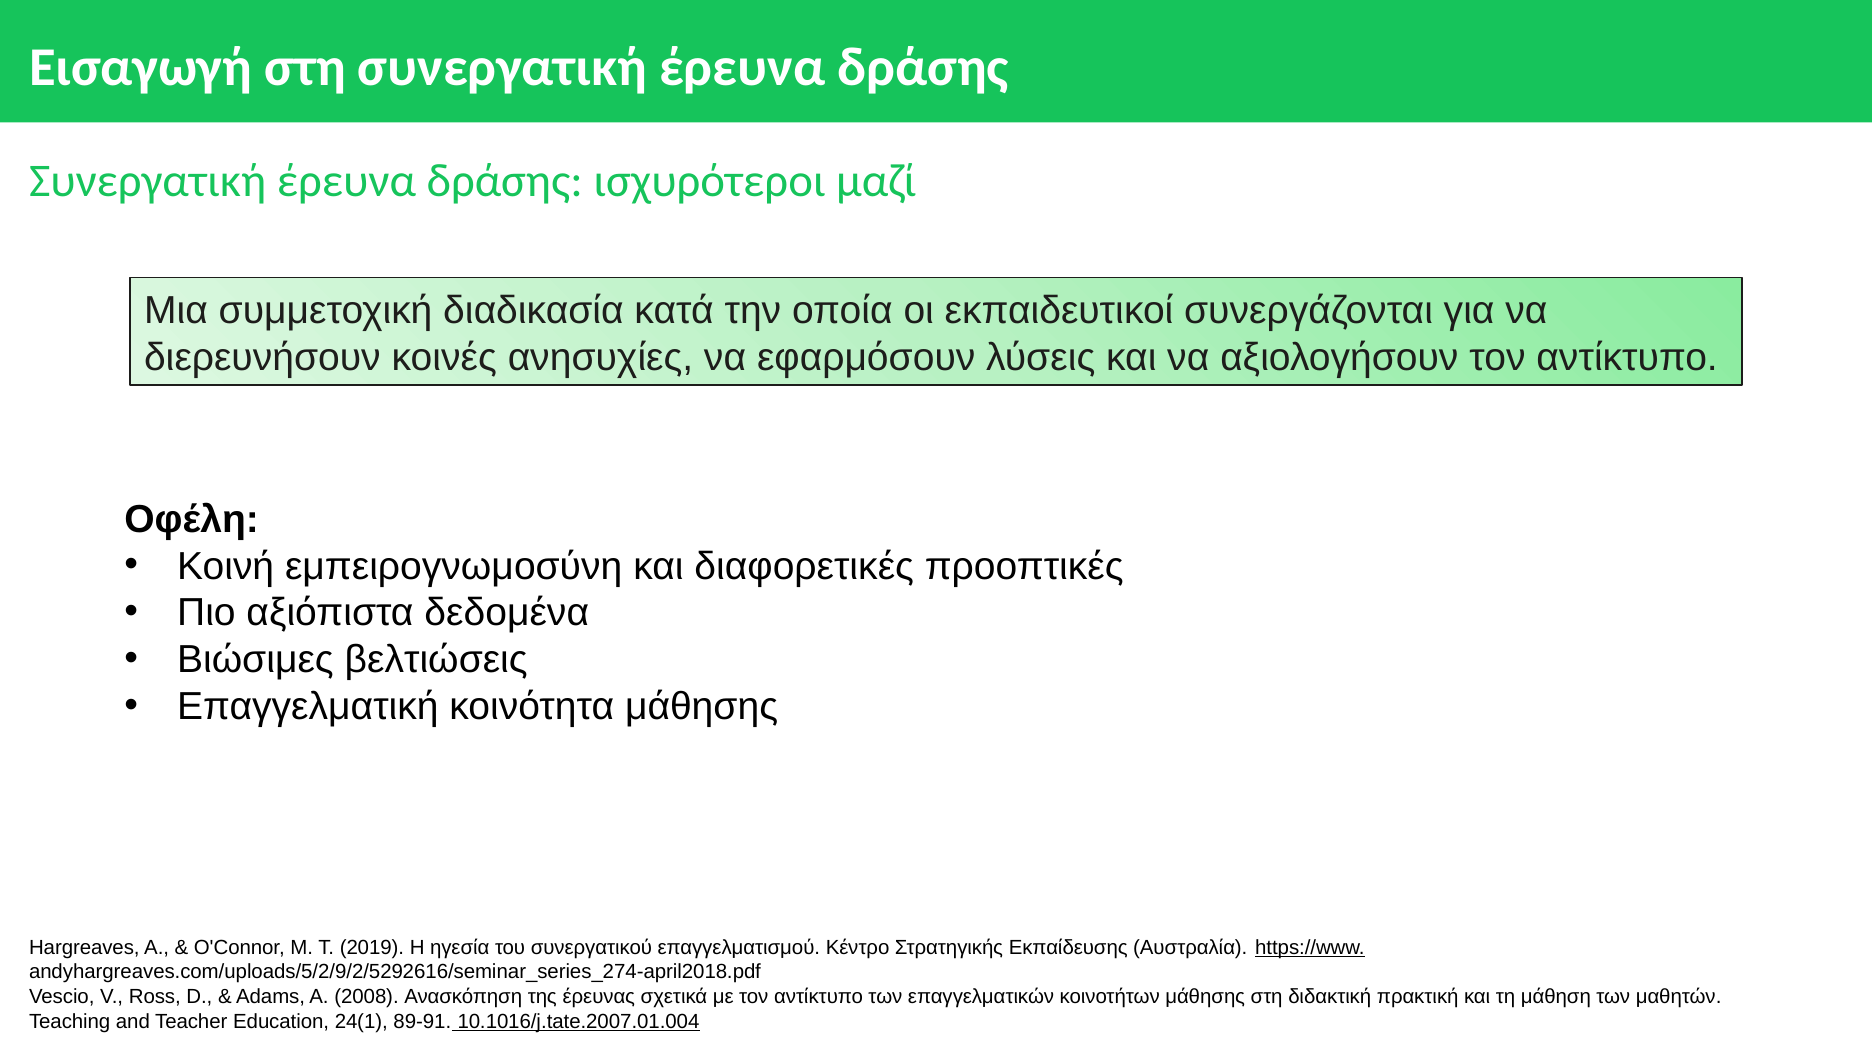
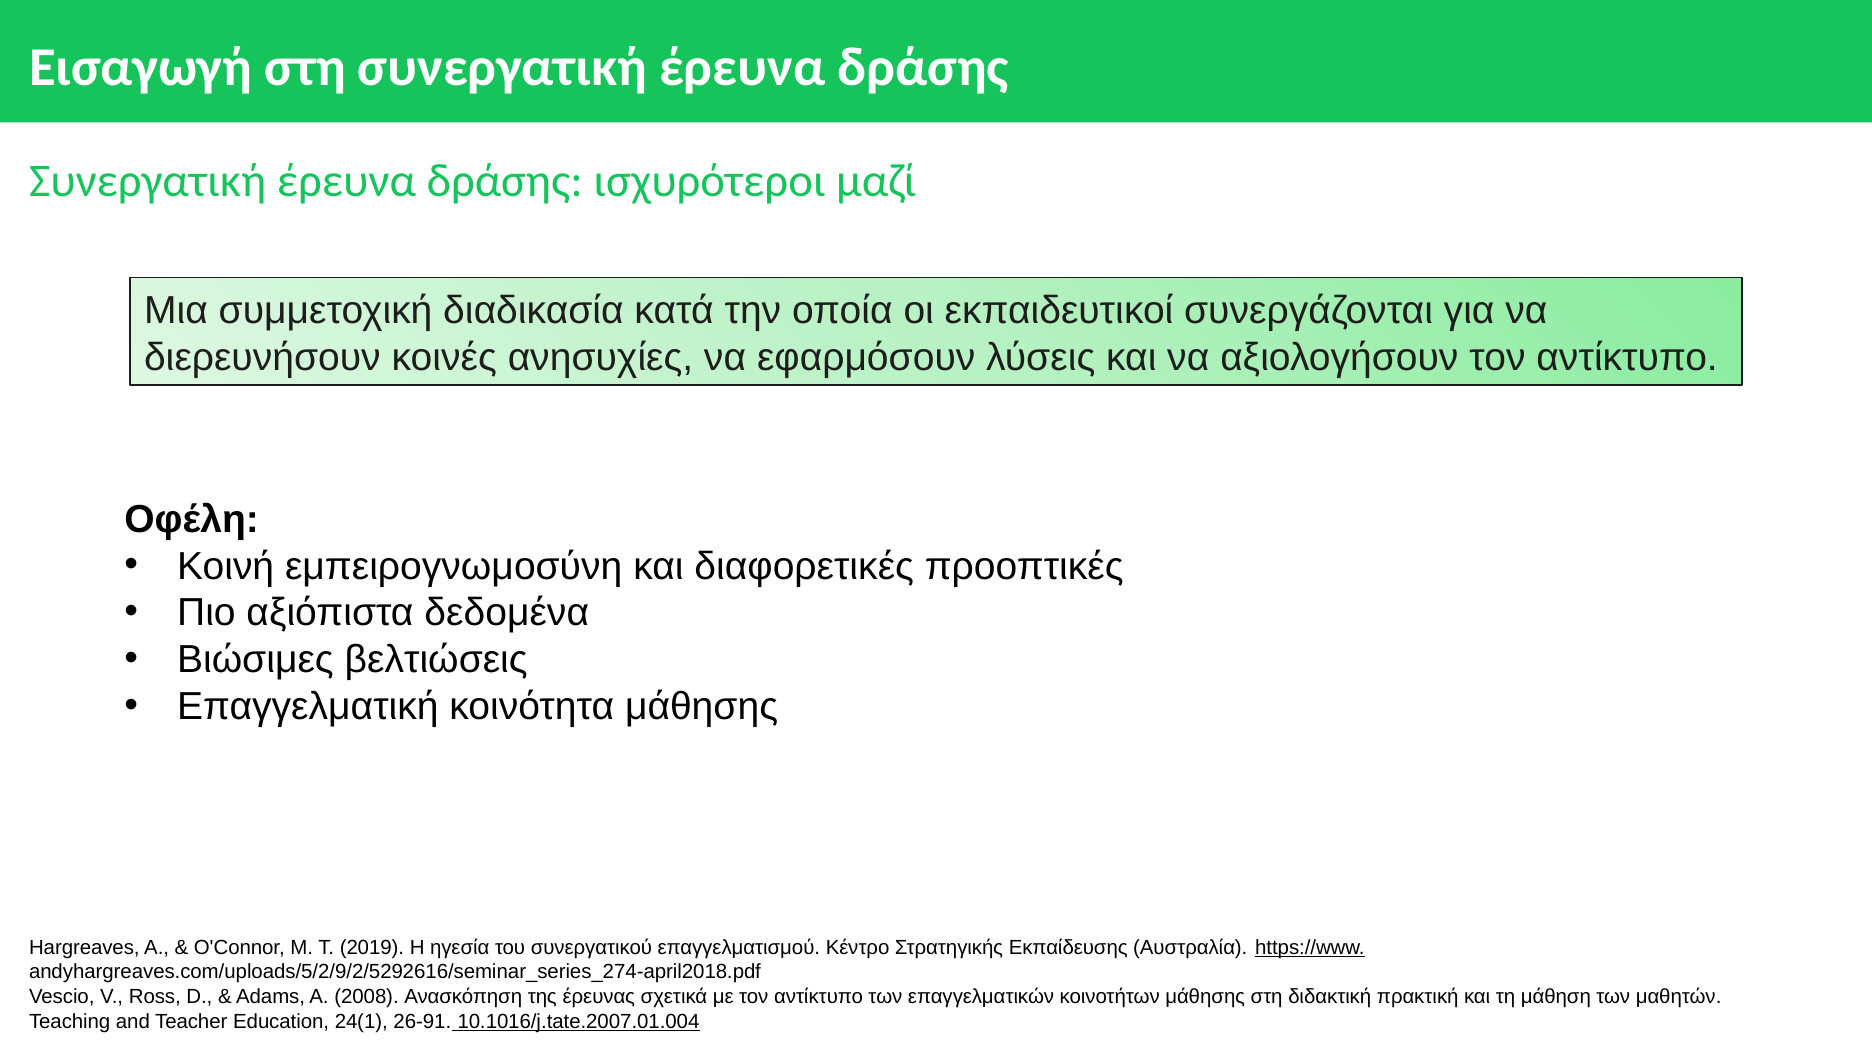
89-91: 89-91 -> 26-91
